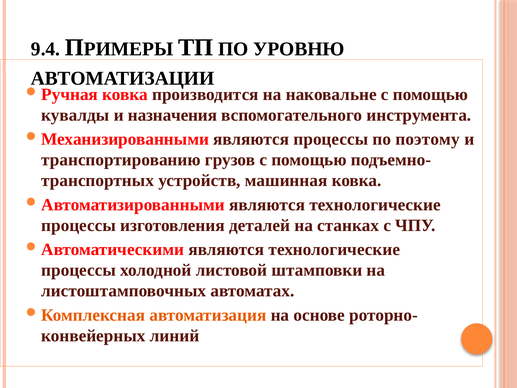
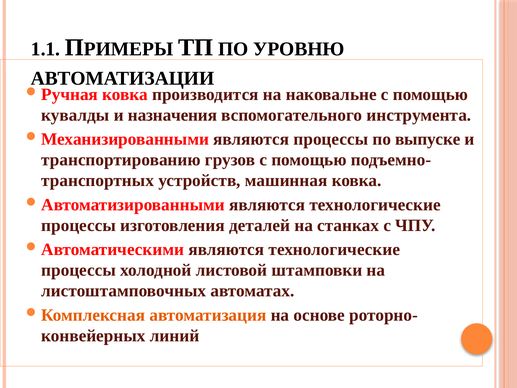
9.4: 9.4 -> 1.1
поэтому: поэтому -> выпуске
